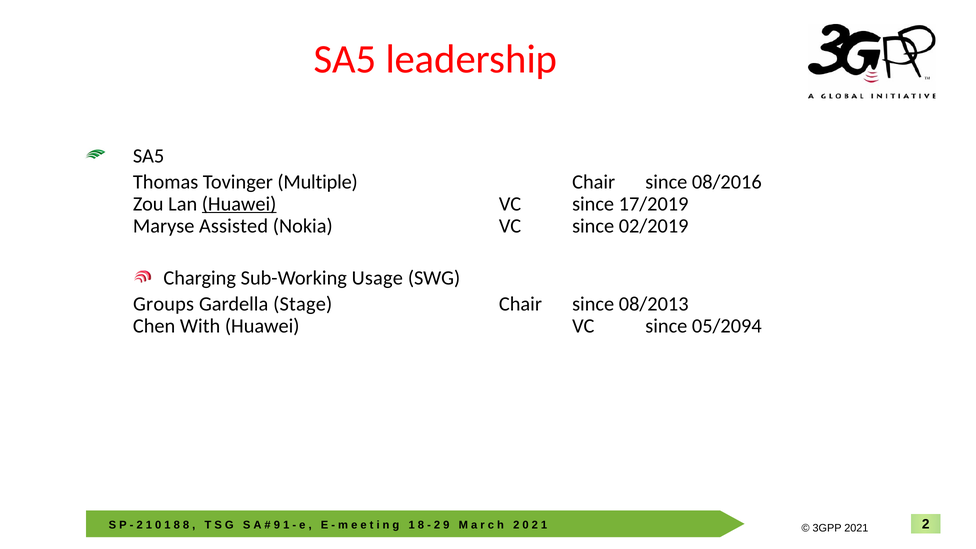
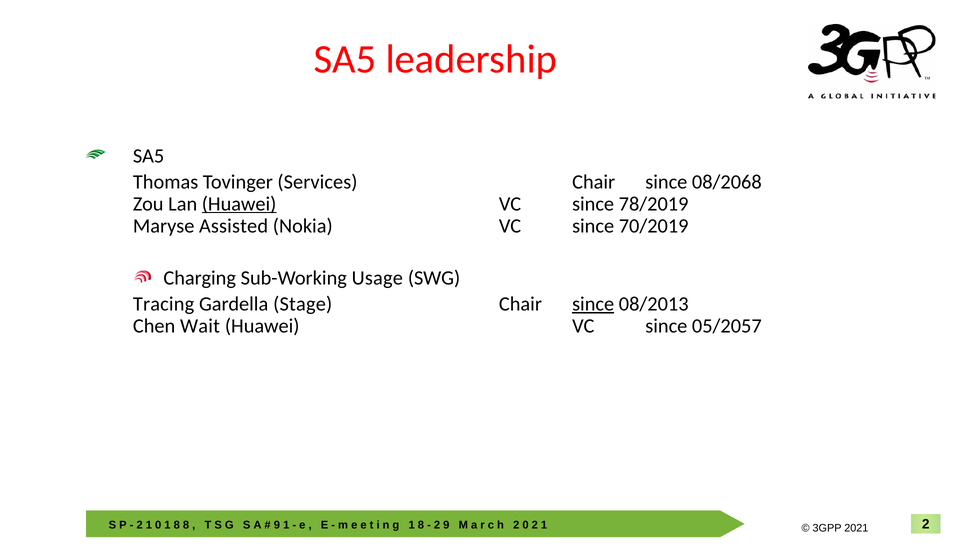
Multiple: Multiple -> Services
08/2016: 08/2016 -> 08/2068
17/2019: 17/2019 -> 78/2019
02/2019: 02/2019 -> 70/2019
Groups: Groups -> Tracing
since at (593, 304) underline: none -> present
With: With -> Wait
05/2094: 05/2094 -> 05/2057
